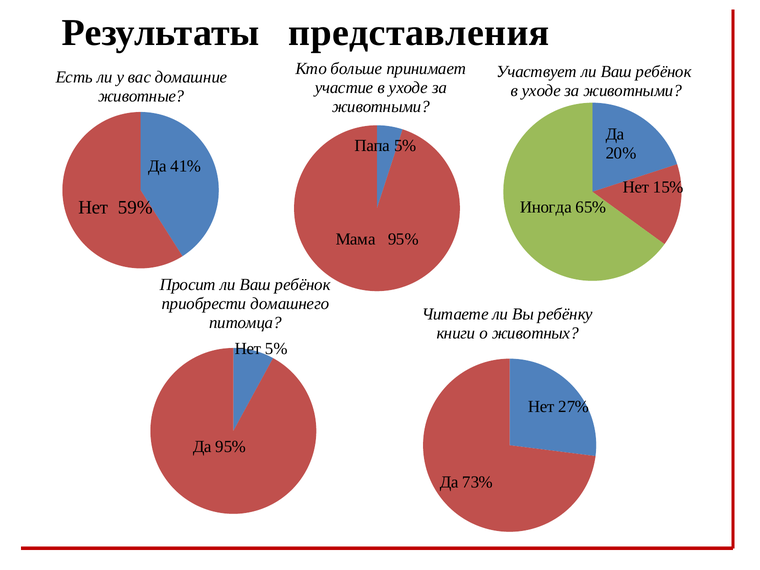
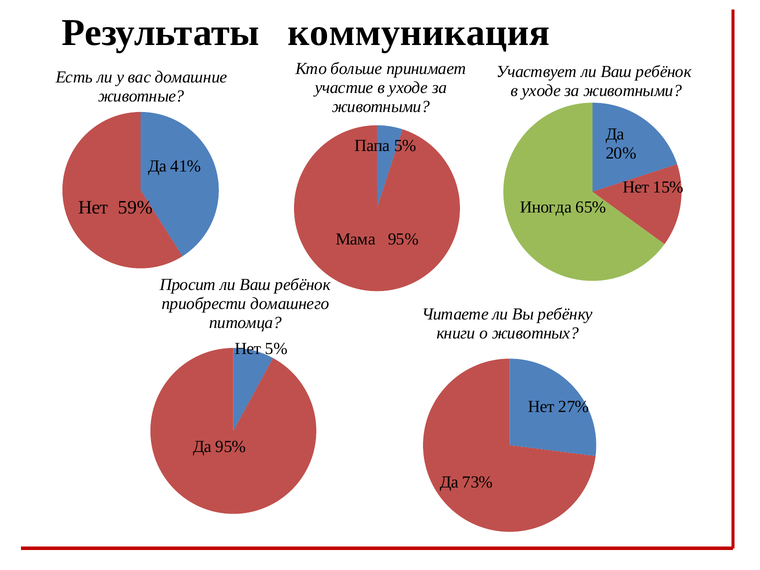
представления: представления -> коммуникация
